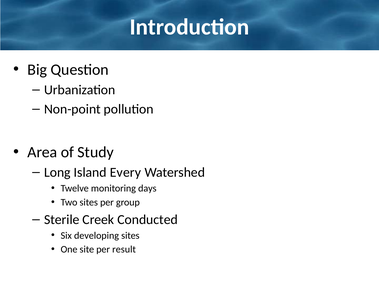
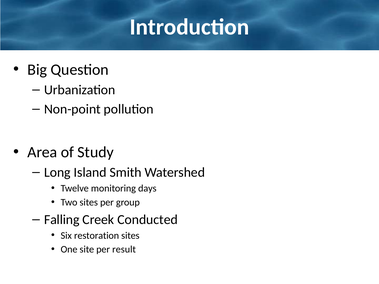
Every: Every -> Smith
Sterile: Sterile -> Falling
developing: developing -> restoration
